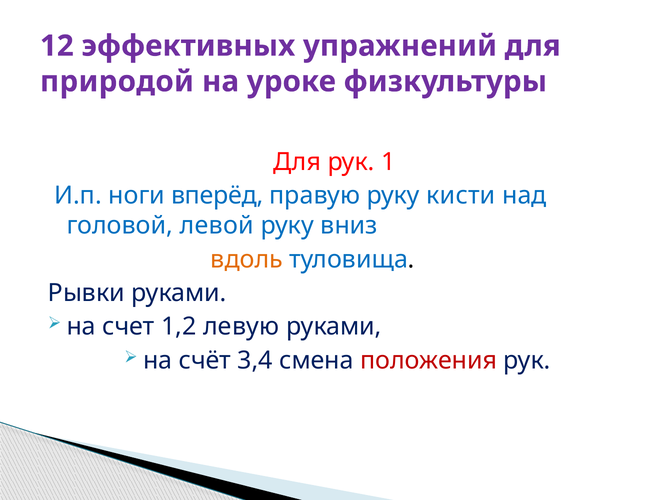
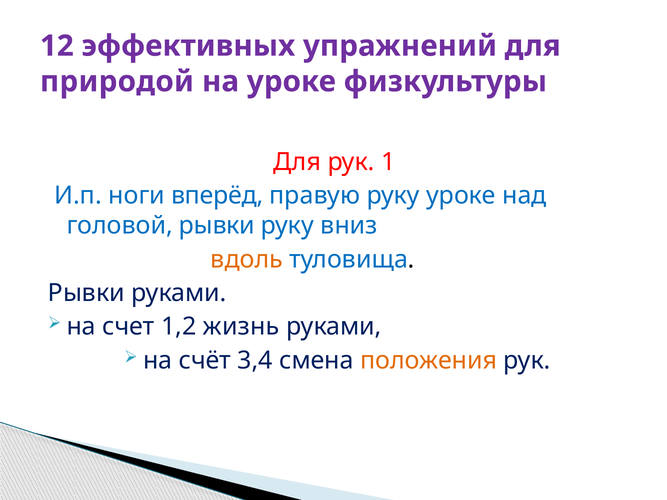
руку кисти: кисти -> уроке
головой левой: левой -> рывки
левую: левую -> жизнь
положения colour: red -> orange
